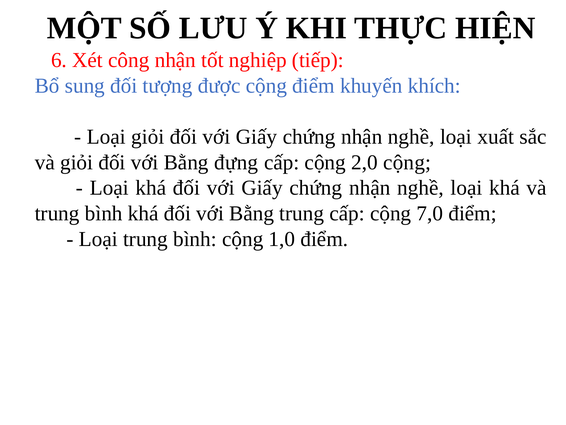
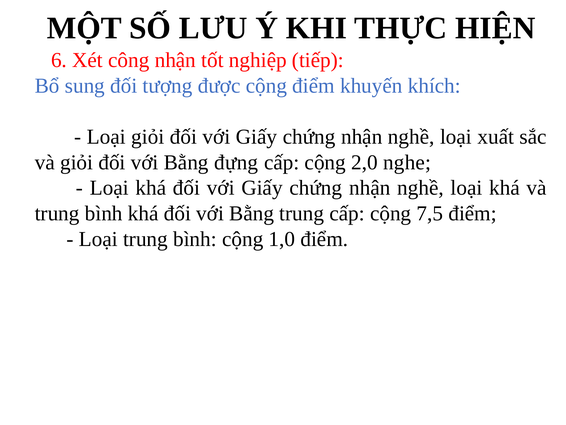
2,0 cộng: cộng -> nghe
7,0: 7,0 -> 7,5
